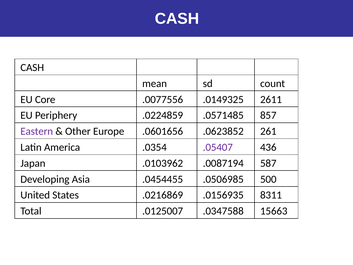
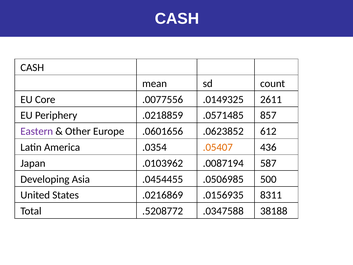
.0224859: .0224859 -> .0218859
261: 261 -> 612
.05407 colour: purple -> orange
.0125007: .0125007 -> .5208772
15663: 15663 -> 38188
